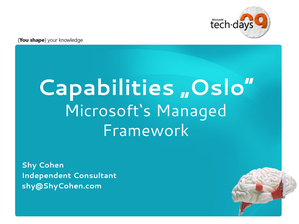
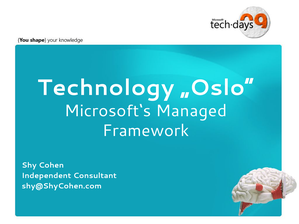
Capabilities: Capabilities -> Technology
